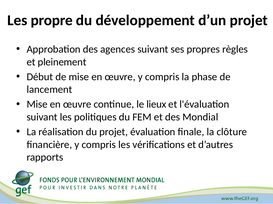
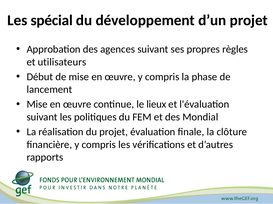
propre: propre -> spécial
pleinement: pleinement -> utilisateurs
